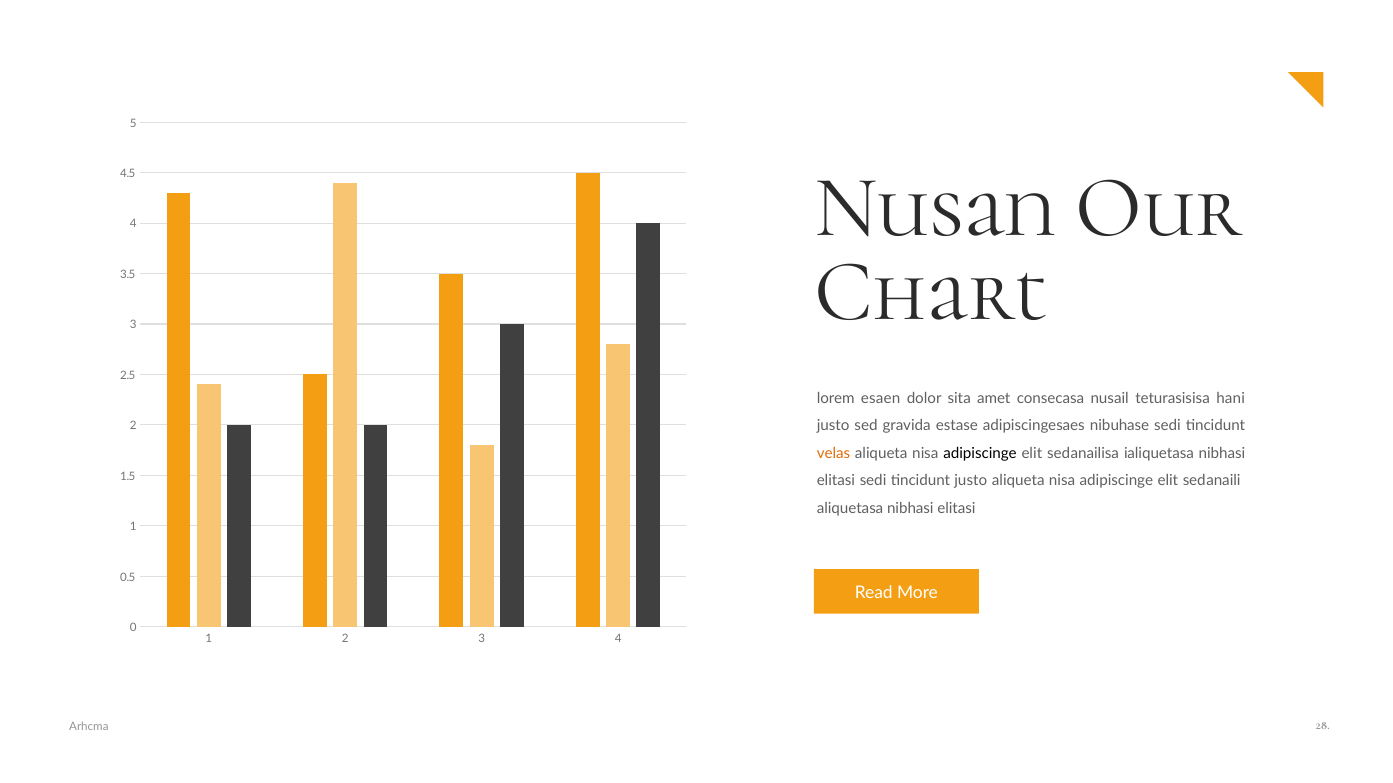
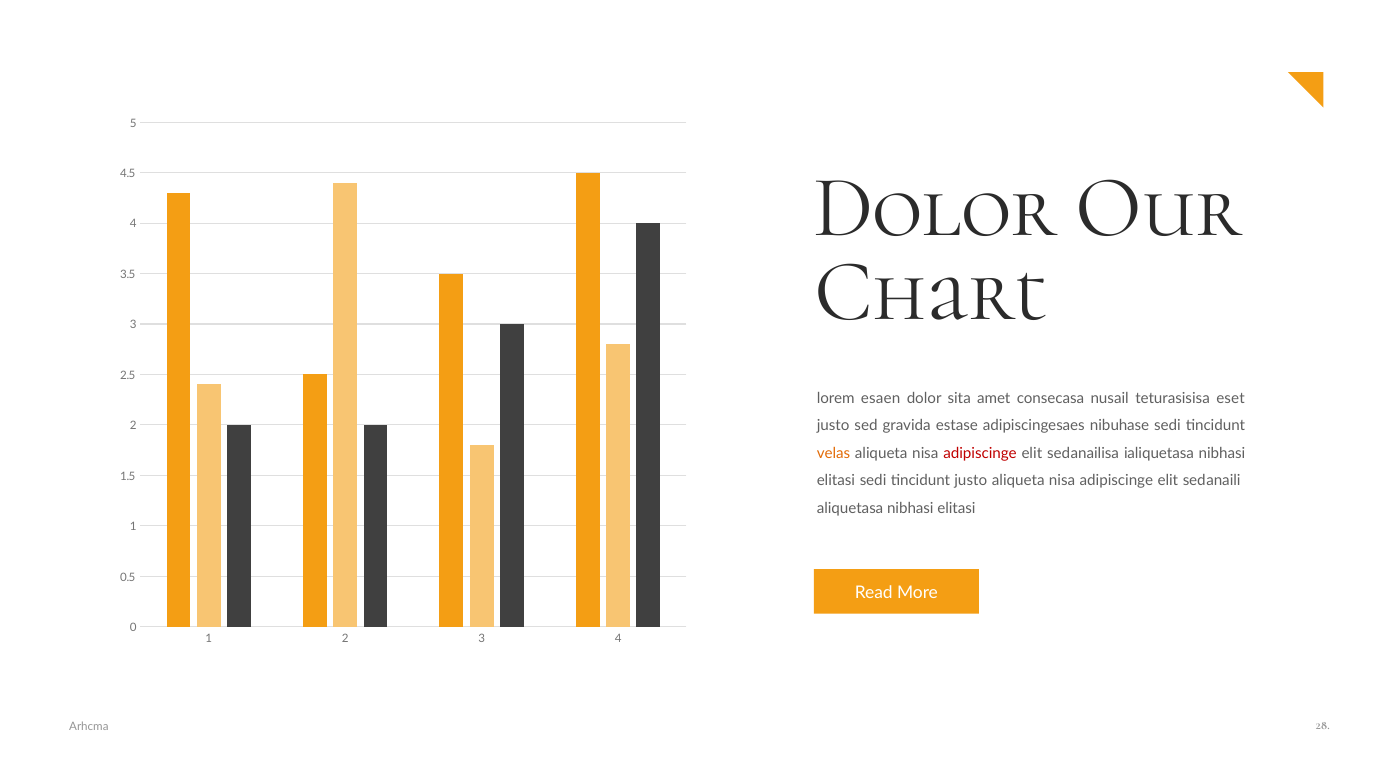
Nusan at (935, 207): Nusan -> Dolor
hani: hani -> eset
adipiscinge at (980, 454) colour: black -> red
